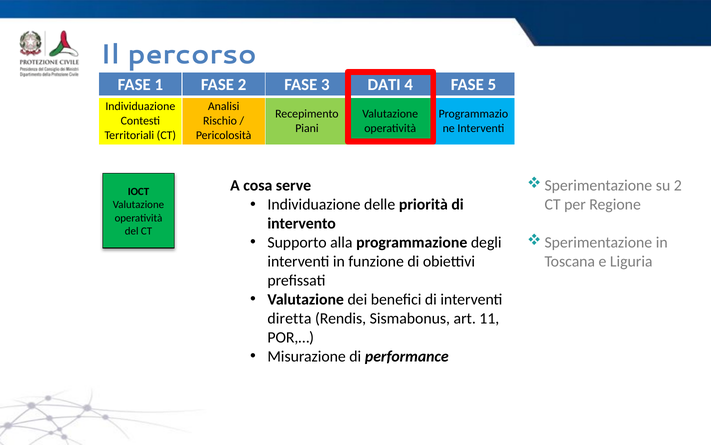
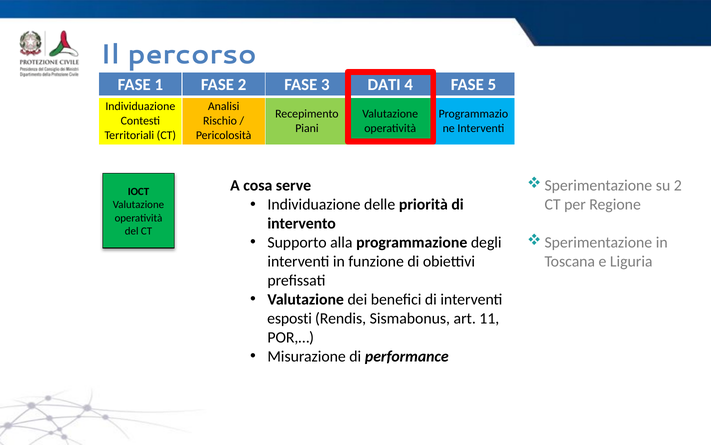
diretta: diretta -> esposti
